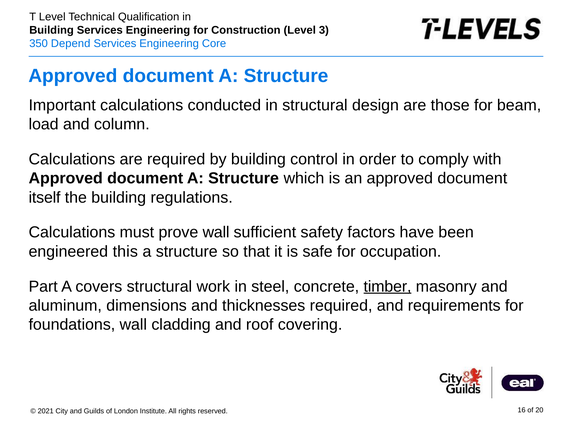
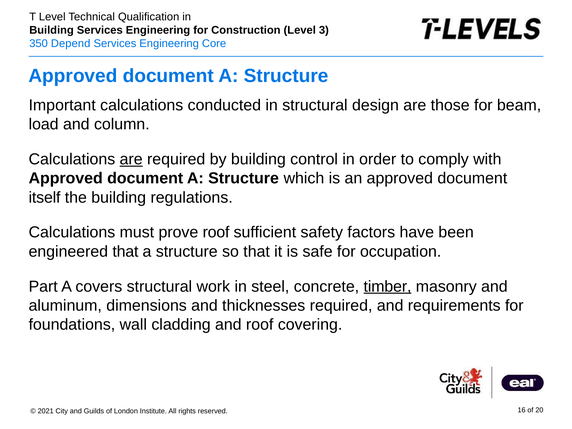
are at (131, 159) underline: none -> present
prove wall: wall -> roof
engineered this: this -> that
